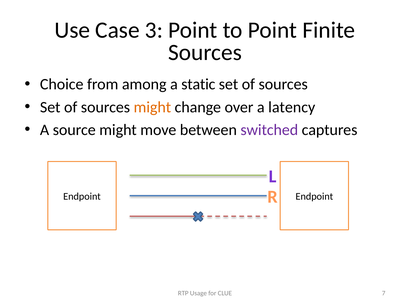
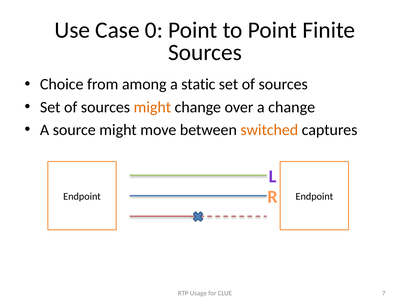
3: 3 -> 0
a latency: latency -> change
switched colour: purple -> orange
